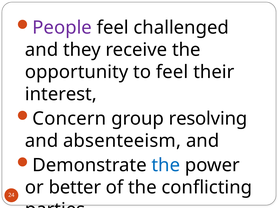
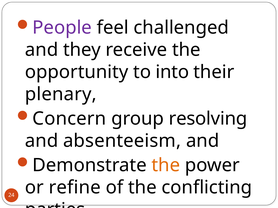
to feel: feel -> into
interest: interest -> plenary
the at (166, 166) colour: blue -> orange
better: better -> refine
